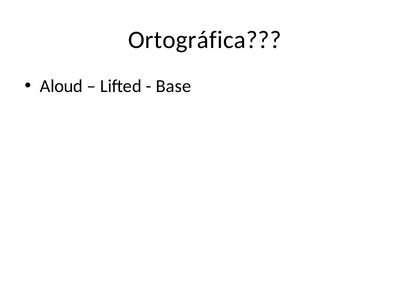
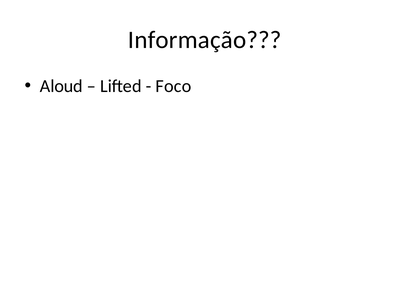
Ortográfica: Ortográfica -> Informação
Base: Base -> Foco
